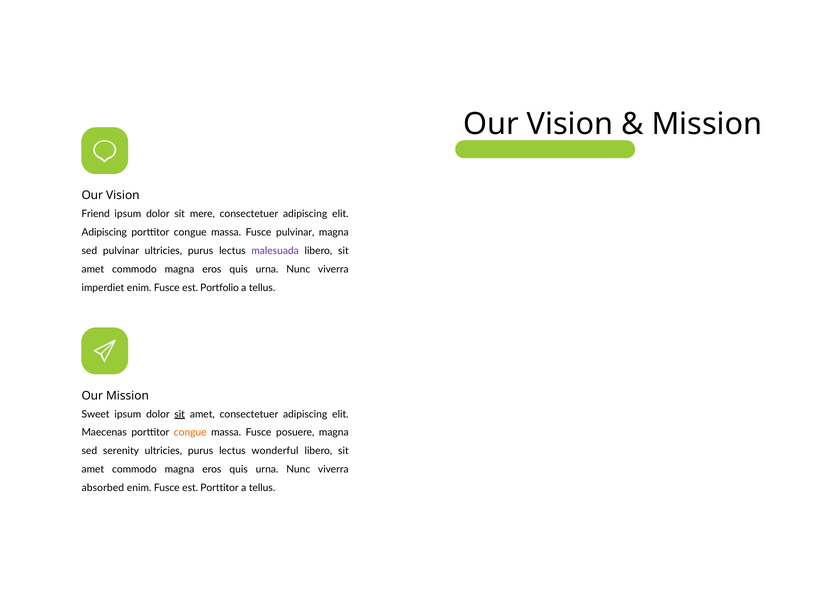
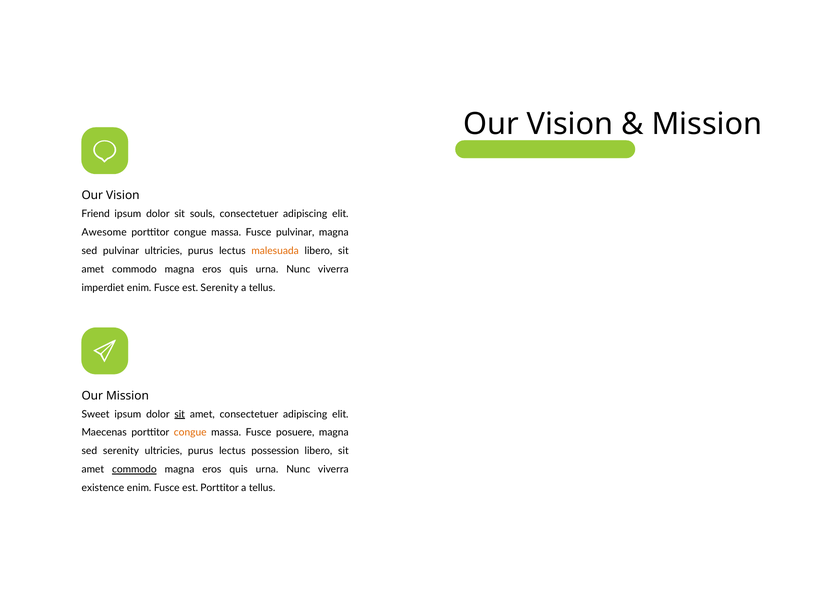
mere: mere -> souls
Adipiscing at (104, 232): Adipiscing -> Awesome
malesuada colour: purple -> orange
est Portfolio: Portfolio -> Serenity
wonderful: wonderful -> possession
commodo at (134, 469) underline: none -> present
absorbed: absorbed -> existence
